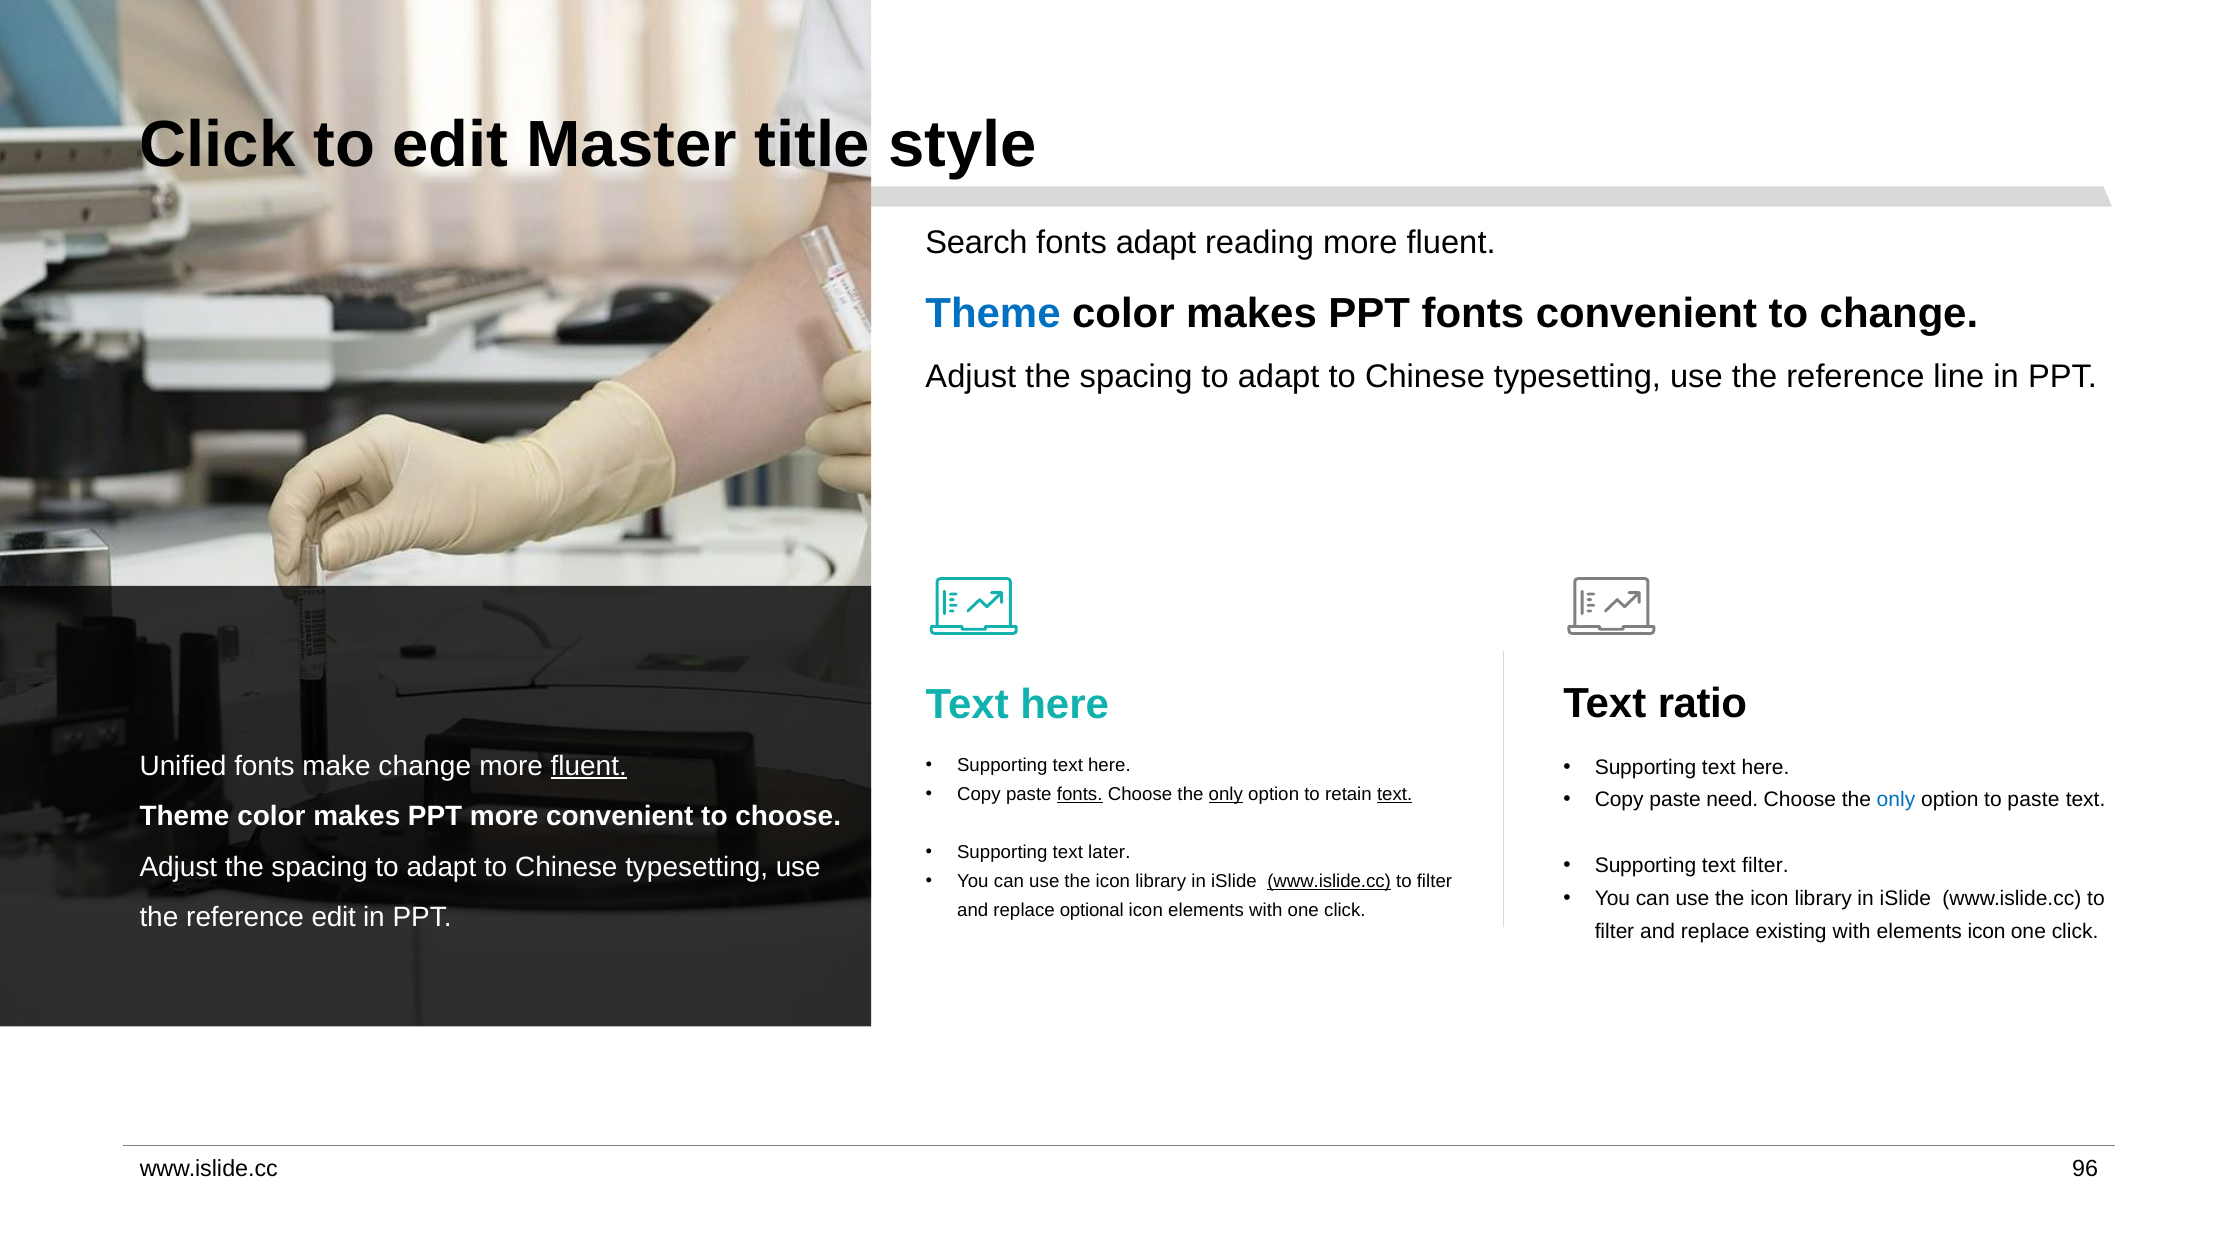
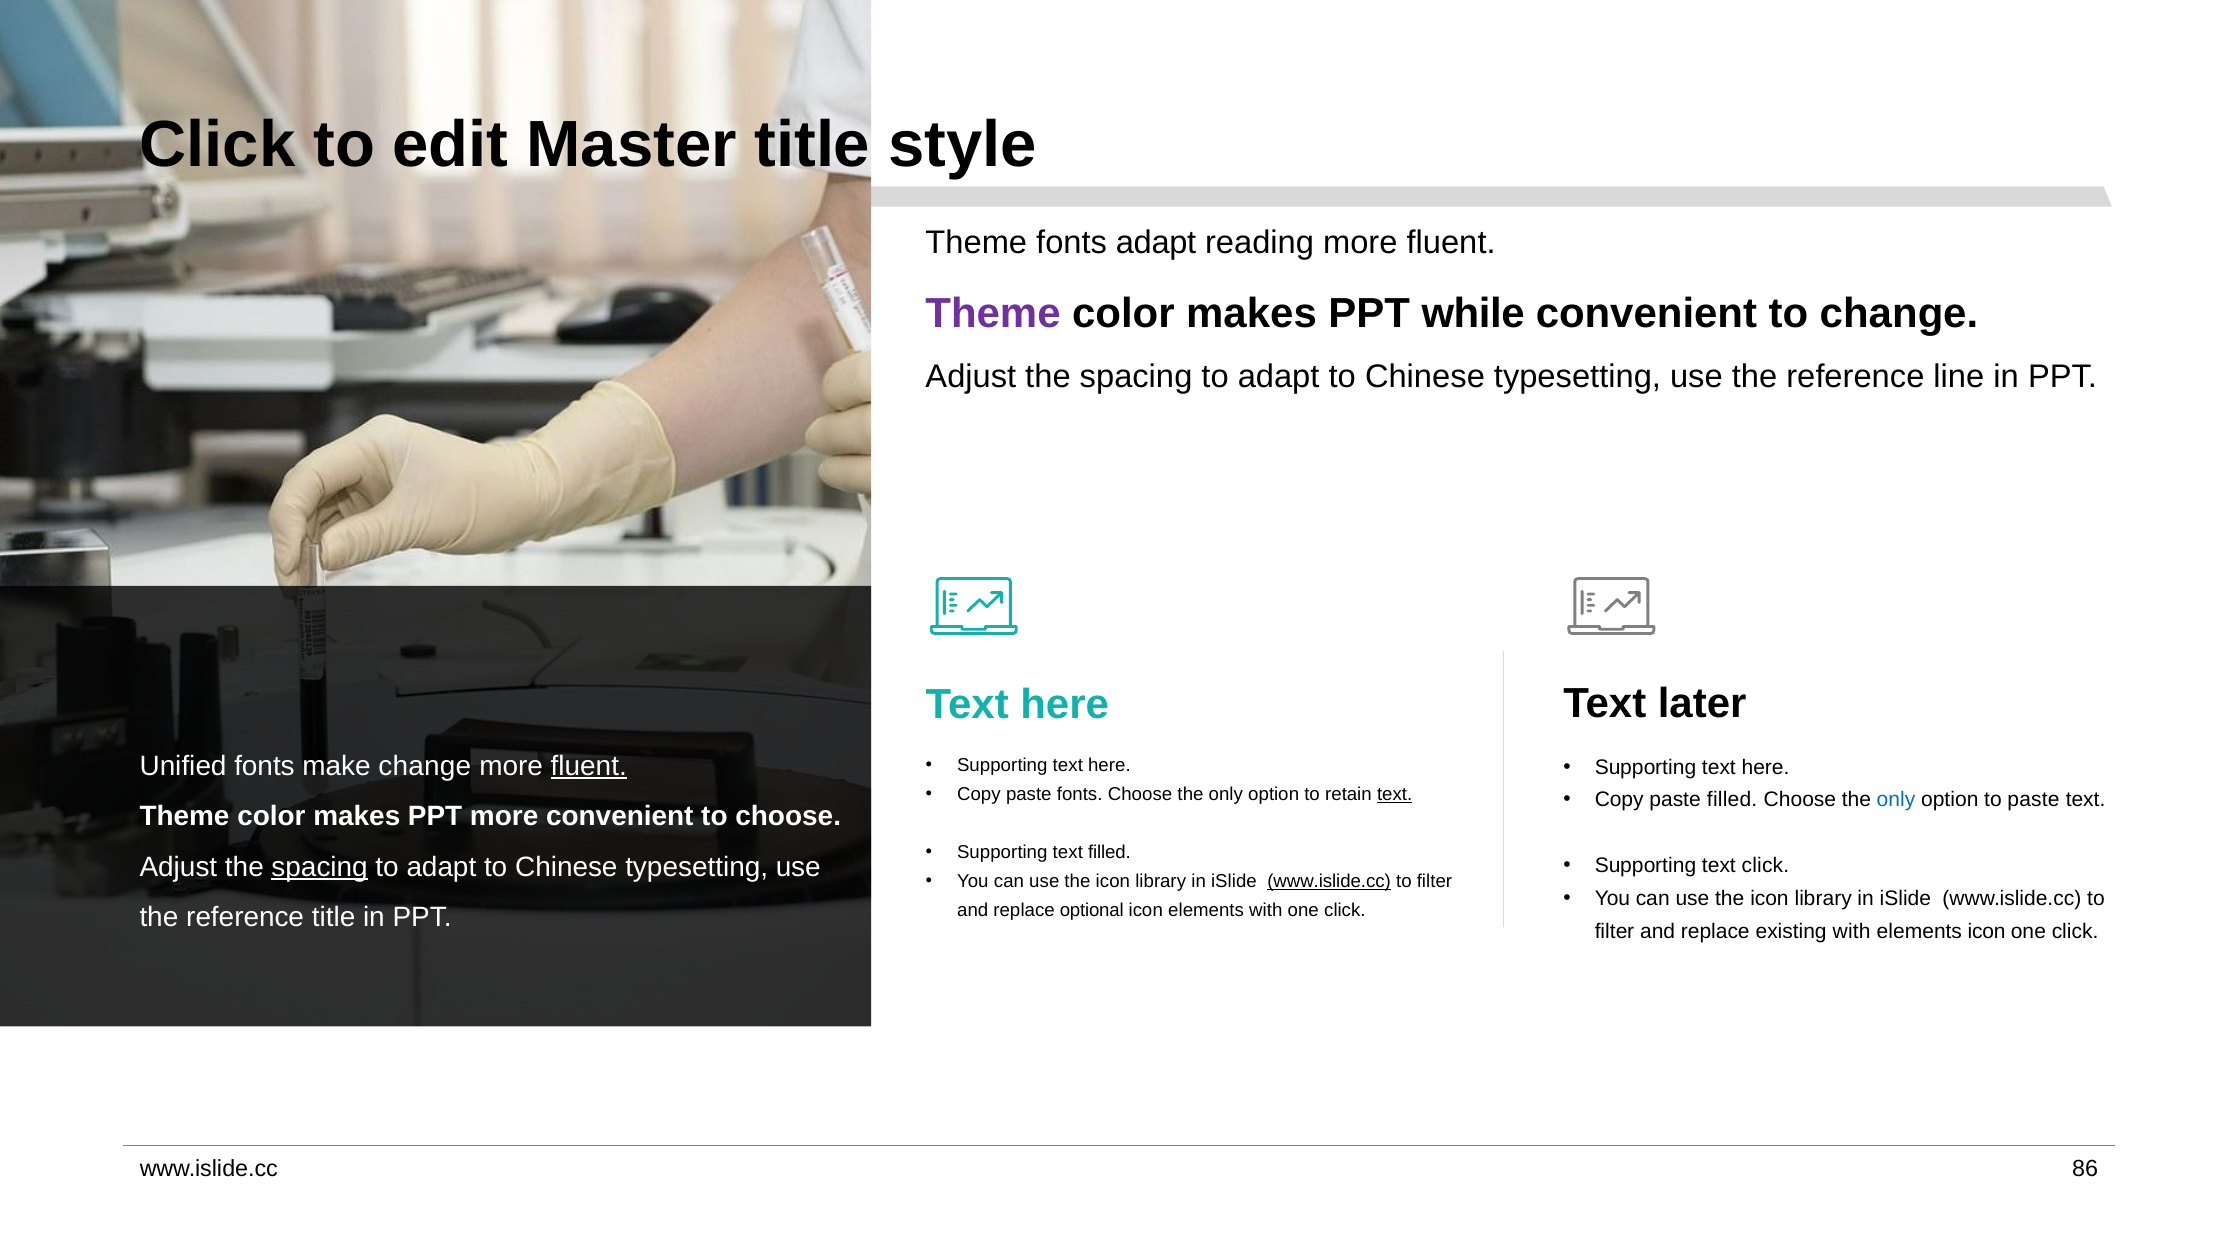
Search at (976, 243): Search -> Theme
Theme at (993, 313) colour: blue -> purple
PPT fonts: fonts -> while
ratio: ratio -> later
fonts at (1080, 795) underline: present -> none
only at (1226, 795) underline: present -> none
paste need: need -> filled
text later: later -> filled
spacing at (320, 867) underline: none -> present
text filter: filter -> click
reference edit: edit -> title
96: 96 -> 86
